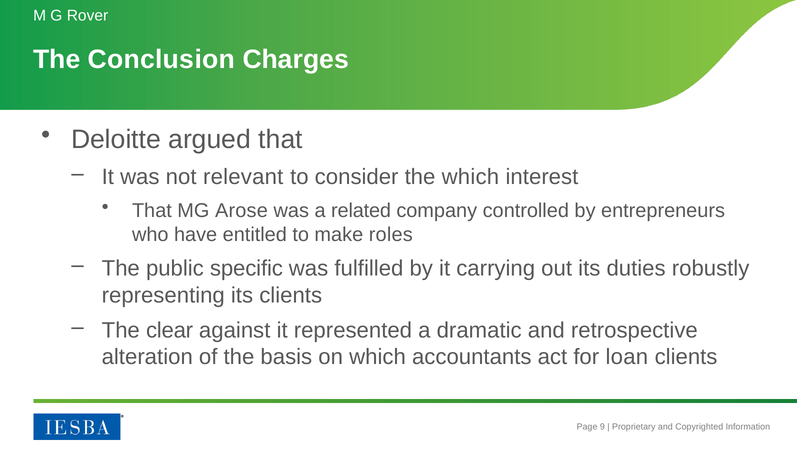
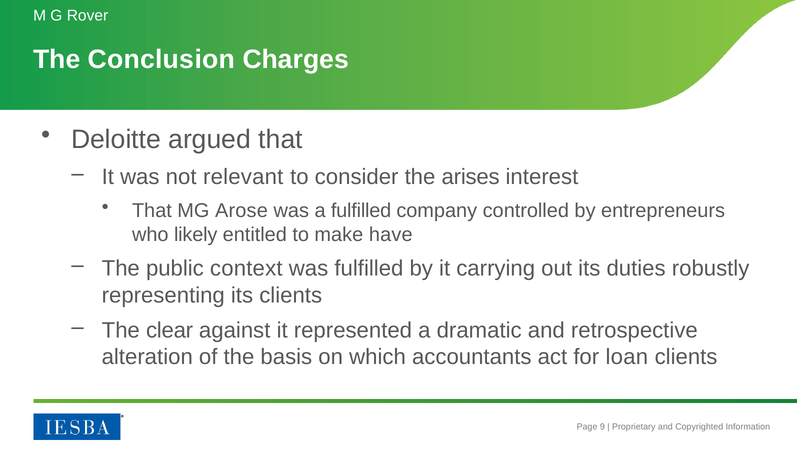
the which: which -> arises
a related: related -> fulfilled
have: have -> likely
roles: roles -> have
specific: specific -> context
